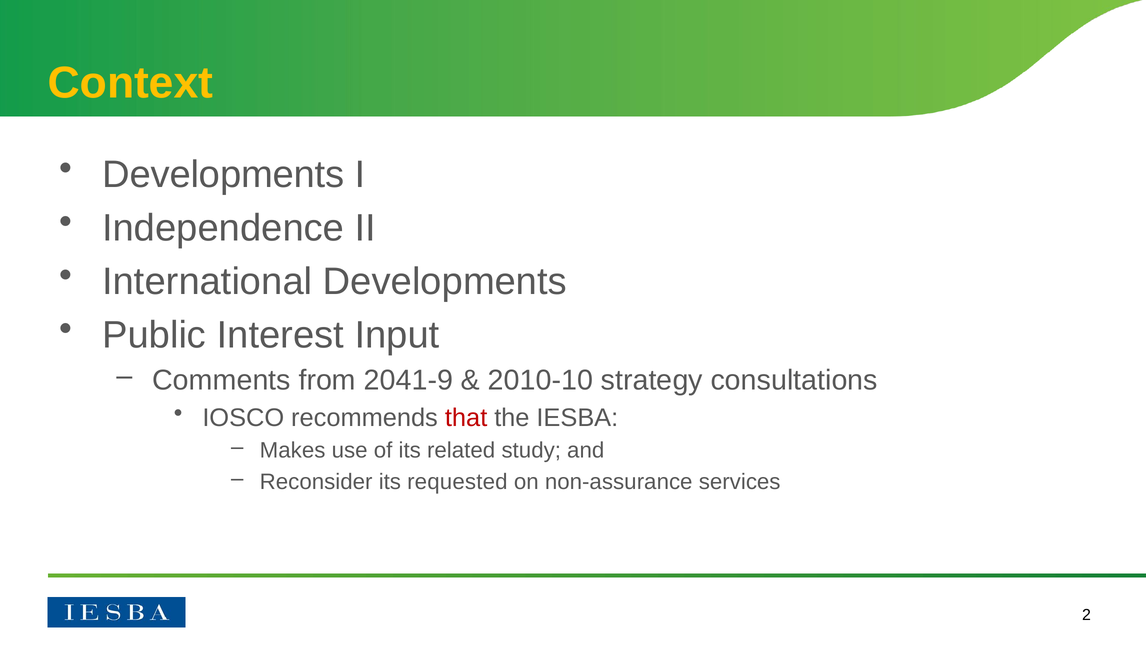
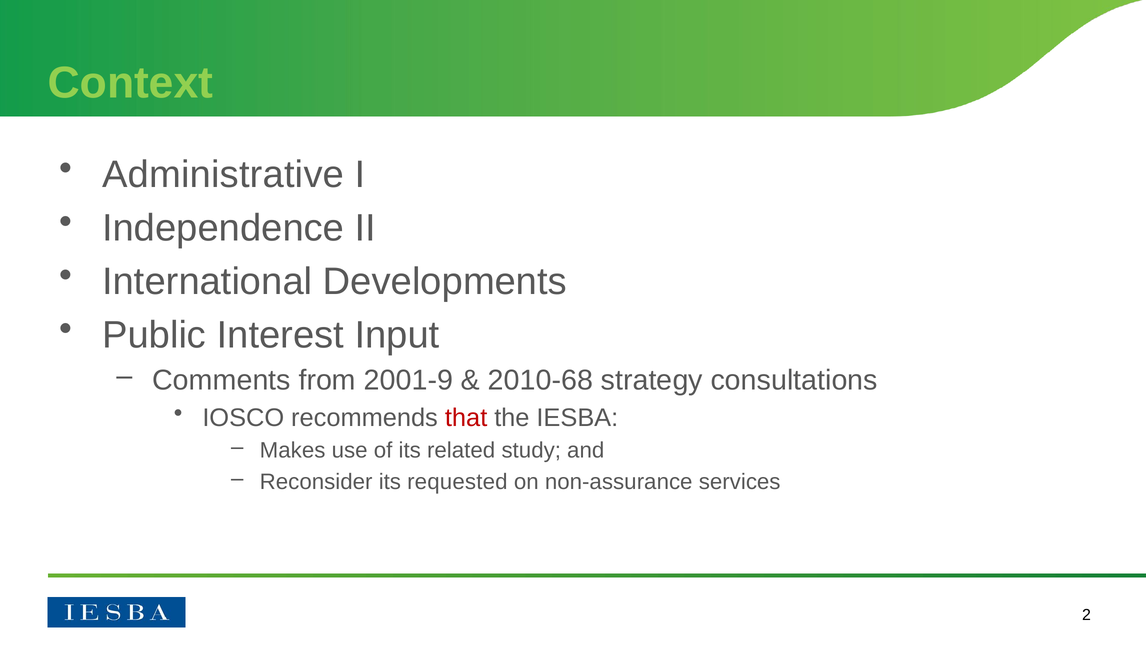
Context colour: yellow -> light green
Developments at (223, 175): Developments -> Administrative
2041-9: 2041-9 -> 2001-9
2010-10: 2010-10 -> 2010-68
